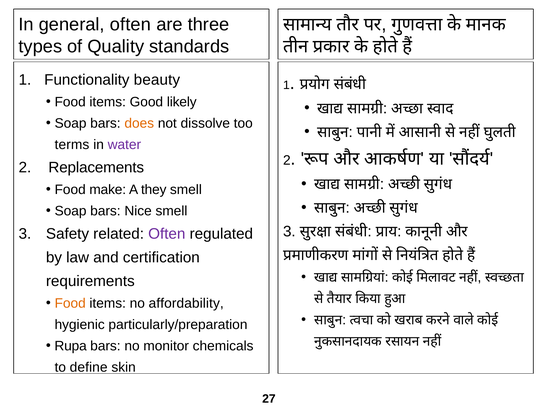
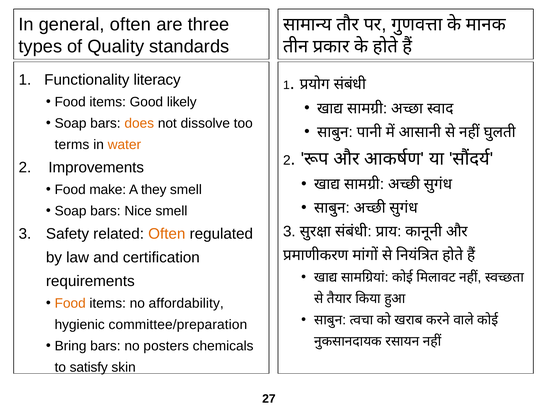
beauty: beauty -> literacy
water colour: purple -> orange
Replacements: Replacements -> Improvements
Often at (167, 234) colour: purple -> orange
particularly/preparation: particularly/preparation -> committee/preparation
Rupa: Rupa -> Bring
monitor: monitor -> posters
define: define -> satisfy
